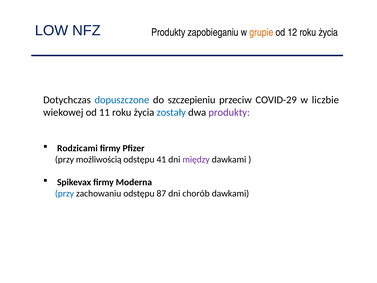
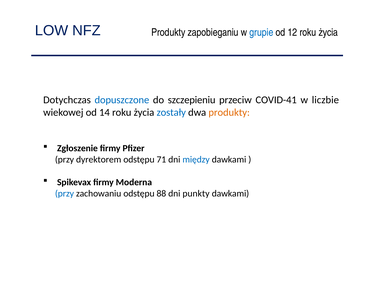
grupie colour: orange -> blue
COVID-29: COVID-29 -> COVID-41
11: 11 -> 14
produkty at (229, 112) colour: purple -> orange
Rodzicami: Rodzicami -> Zgłoszenie
możliwością: możliwością -> dyrektorem
41: 41 -> 71
między colour: purple -> blue
87: 87 -> 88
chorób: chorób -> punkty
